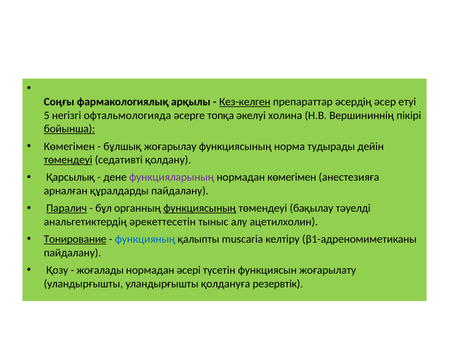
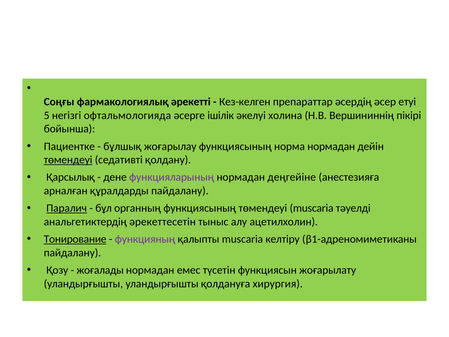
арқылы: арқылы -> әрекетті
Кез-келген underline: present -> none
топқа: топқа -> ішілік
бойынша underline: present -> none
Көмегімен at (69, 146): Көмегімен -> Пациентке
норма тудырады: тудырады -> нормадан
нормадан көмегімен: көмегімен -> деңгейіне
функциясының at (200, 208) underline: present -> none
төмендеуі бақылау: бақылау -> muscaria
функцияның colour: blue -> purple
әсері: әсері -> емес
резервтік: резервтік -> хирургия
